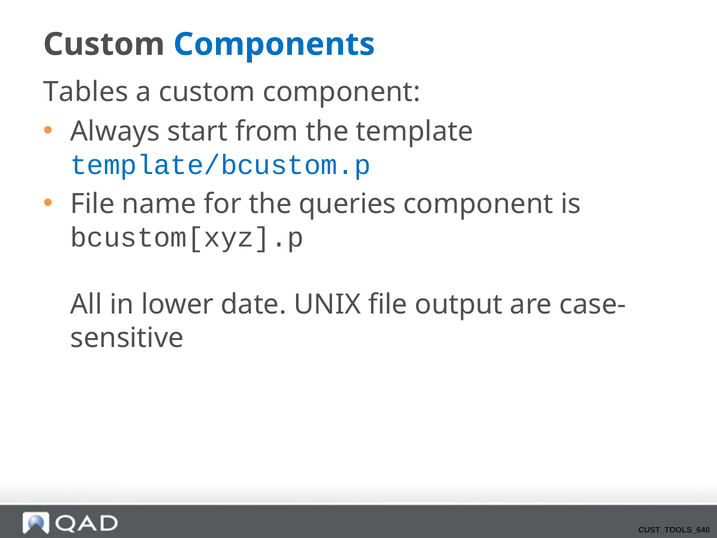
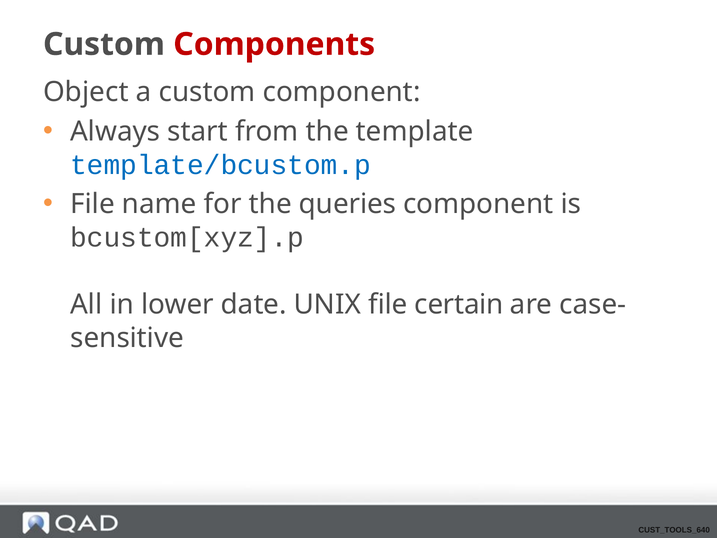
Components colour: blue -> red
Tables: Tables -> Object
output: output -> certain
